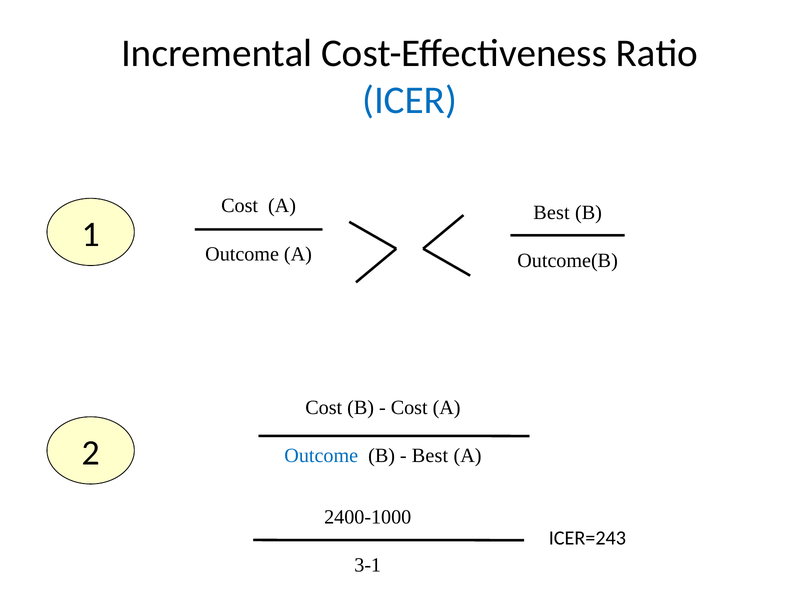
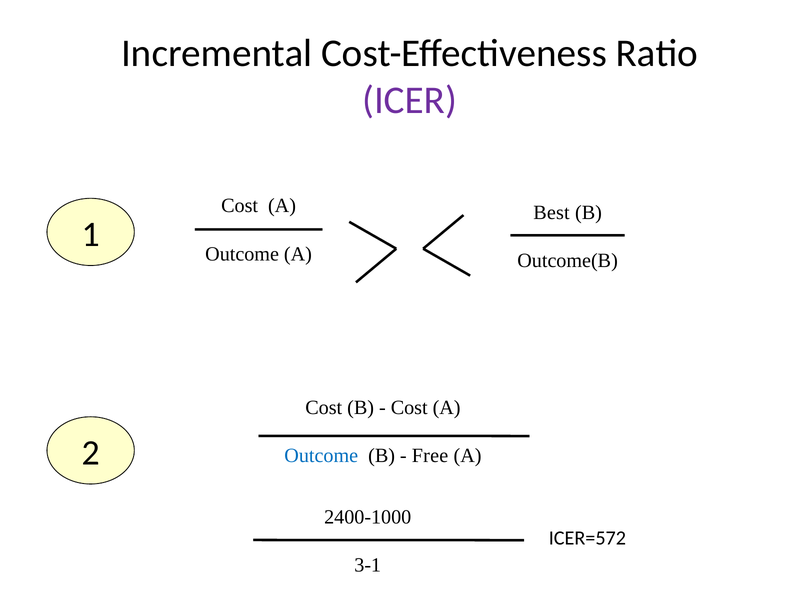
ICER colour: blue -> purple
Best at (430, 455): Best -> Free
ICER=243: ICER=243 -> ICER=572
